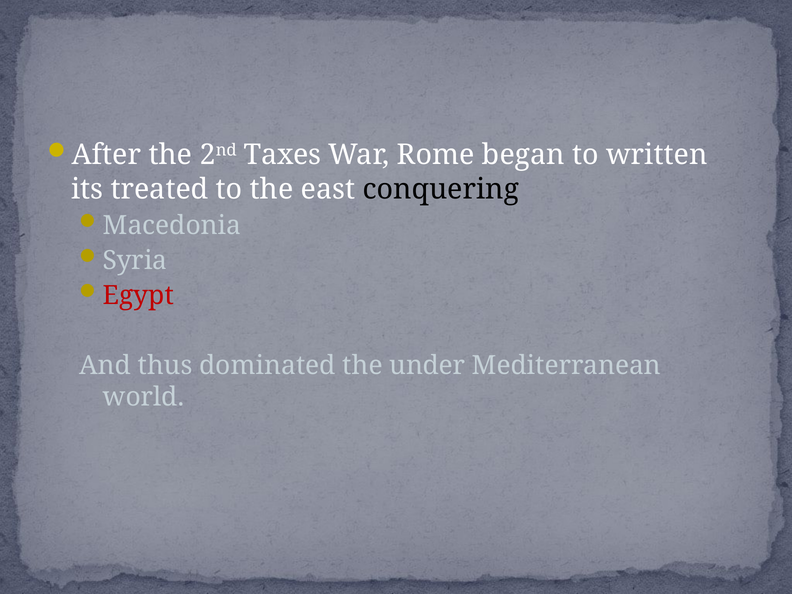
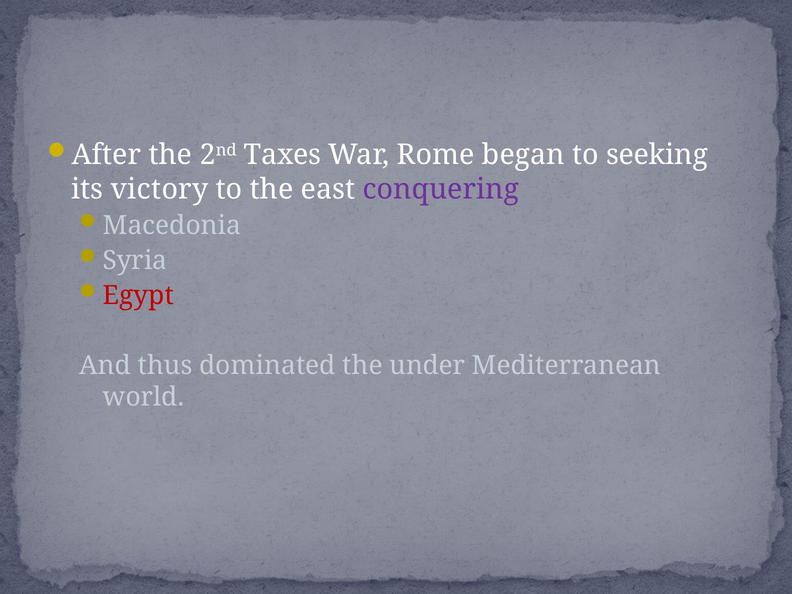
written: written -> seeking
treated: treated -> victory
conquering colour: black -> purple
